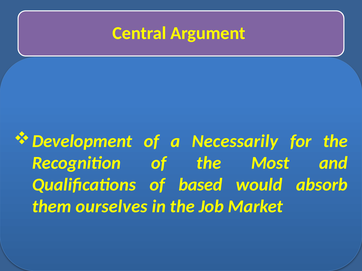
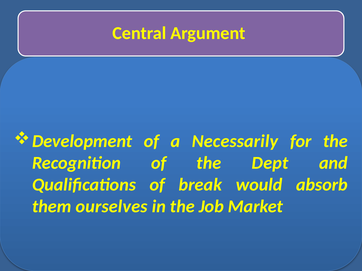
Most: Most -> Dept
based: based -> break
